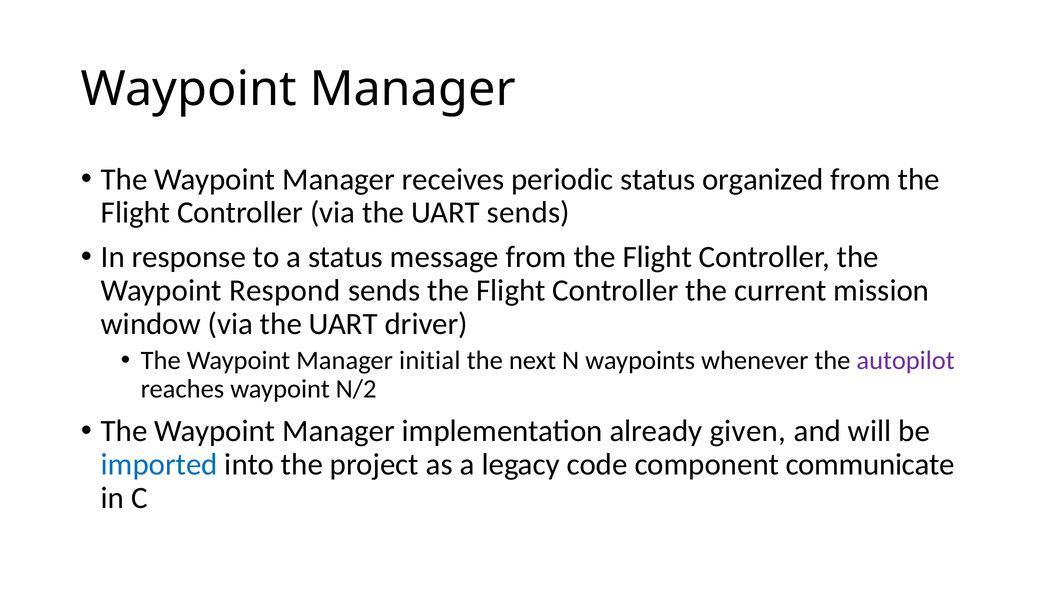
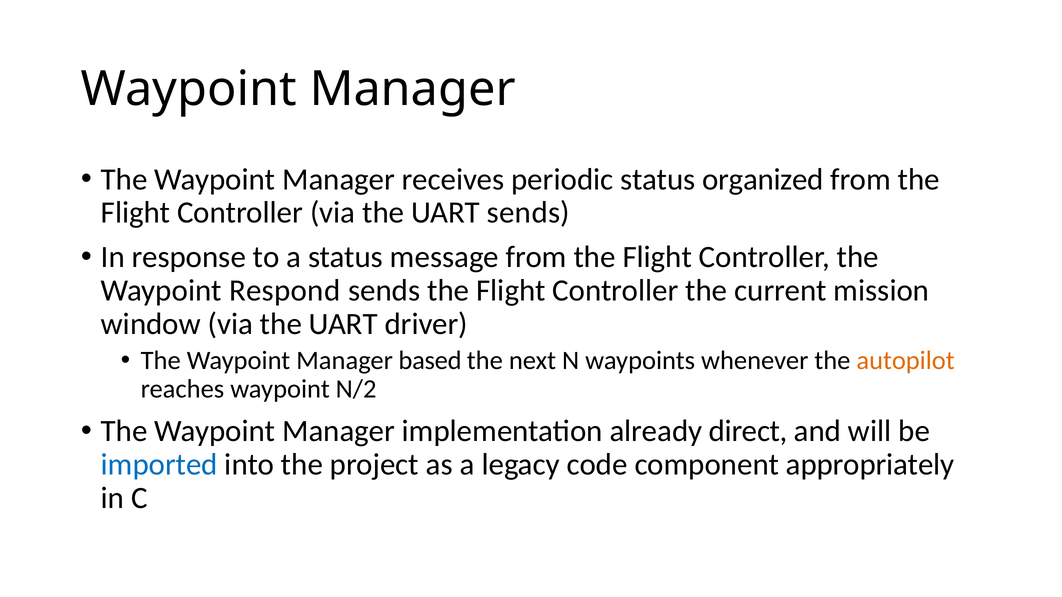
initial: initial -> based
autopilot colour: purple -> orange
given: given -> direct
communicate: communicate -> appropriately
